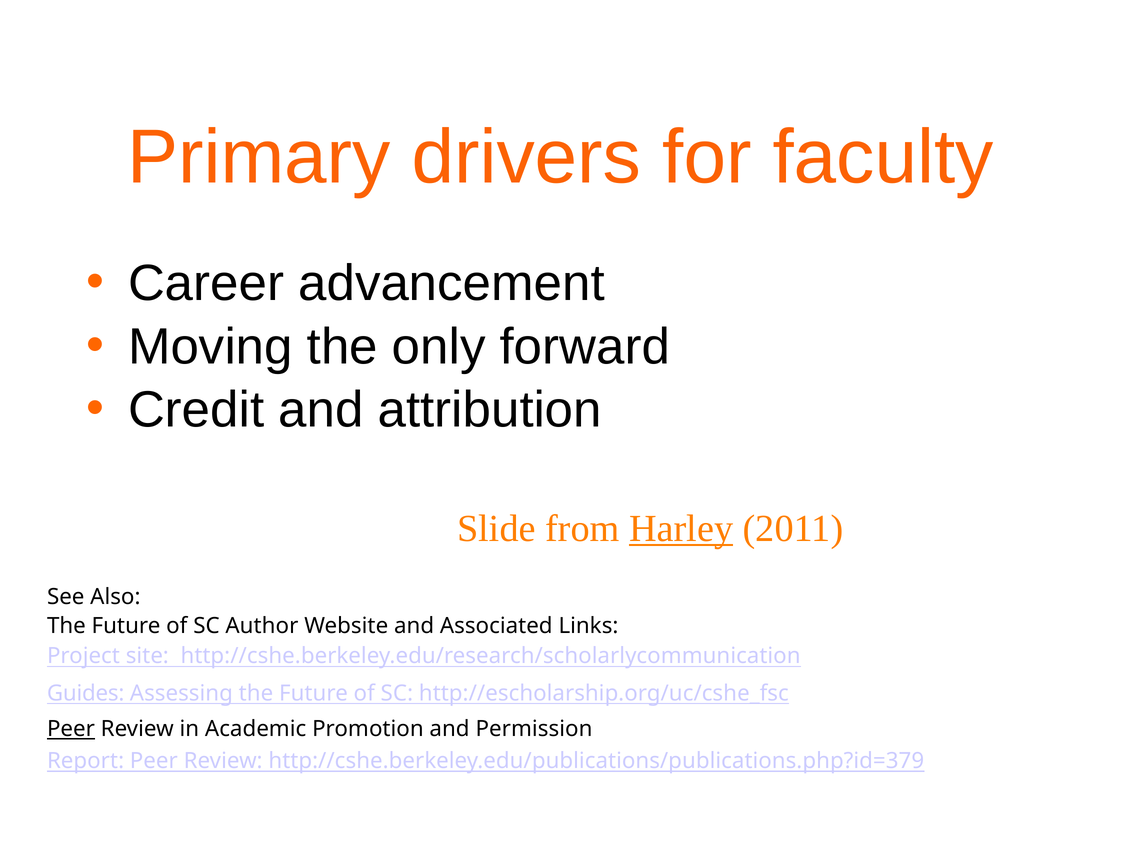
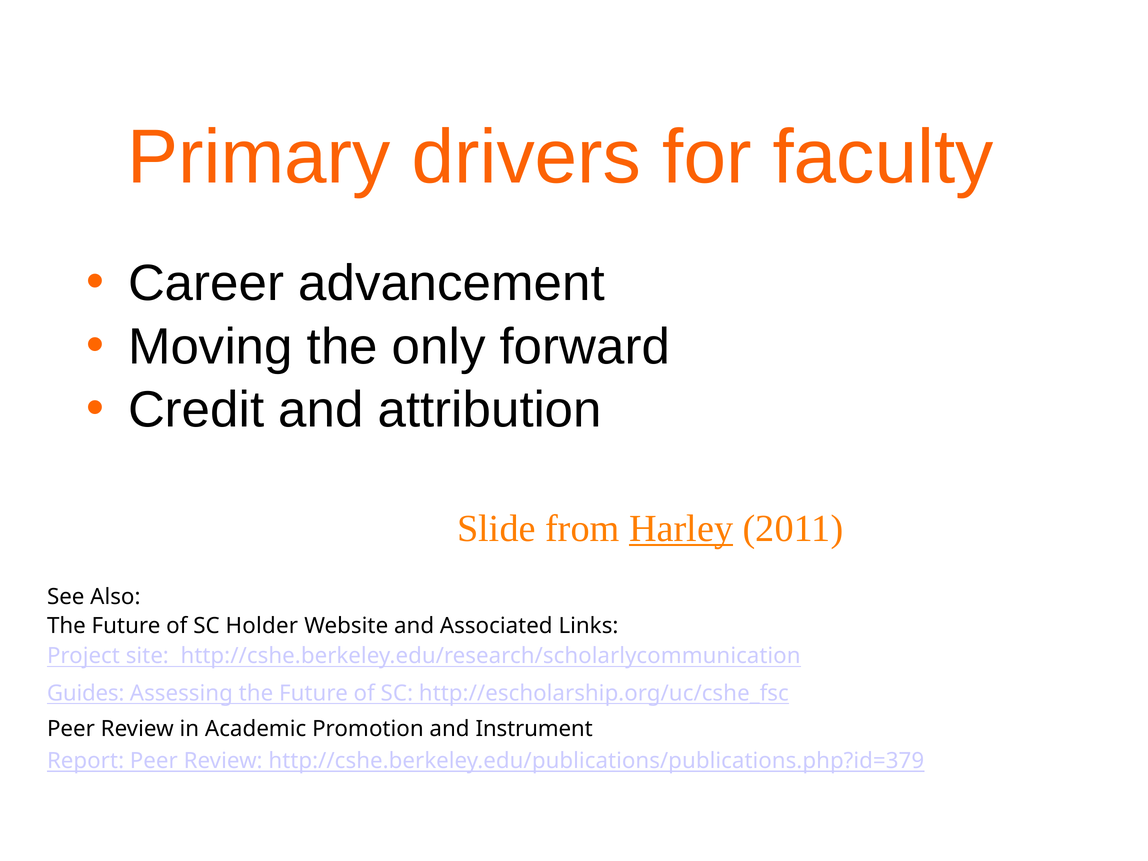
Author: Author -> Holder
Peer at (71, 729) underline: present -> none
Permission: Permission -> Instrument
